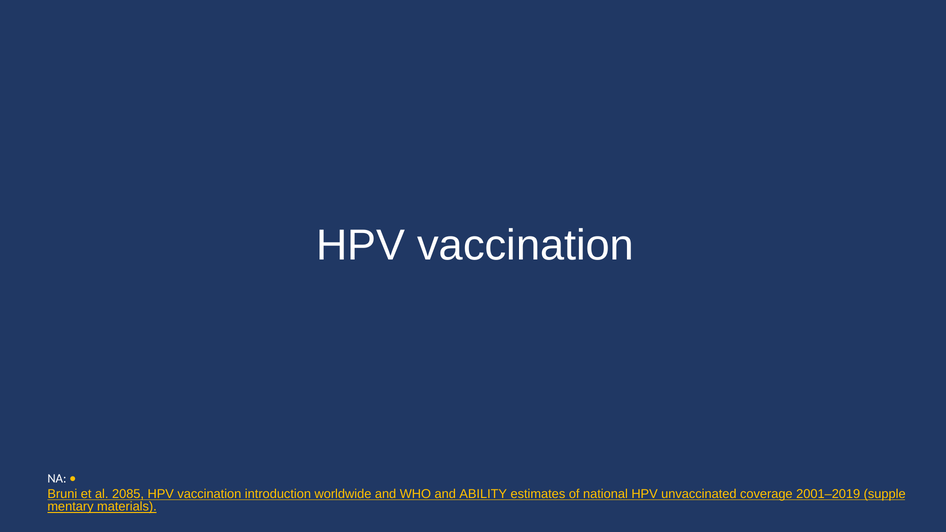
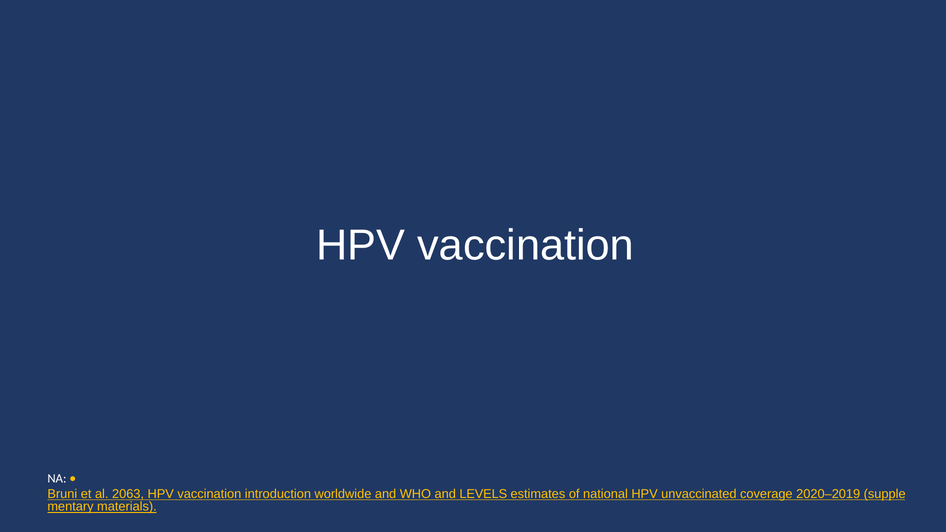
2085: 2085 -> 2063
ABILITY: ABILITY -> LEVELS
2001–2019: 2001–2019 -> 2020–2019
